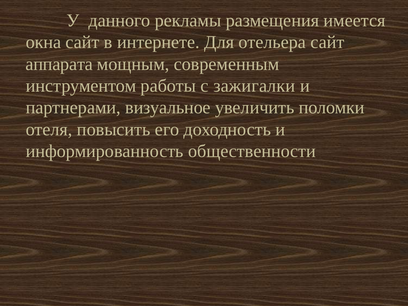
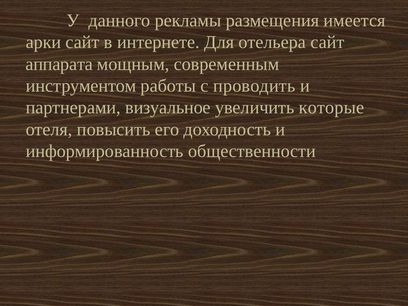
окна: окна -> арки
зажигалки: зажигалки -> проводить
поломки: поломки -> которые
